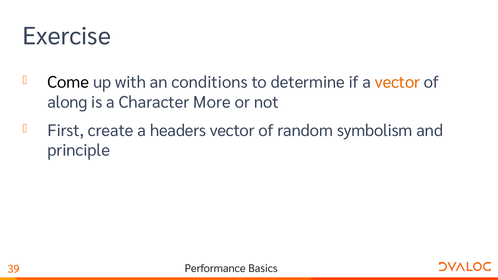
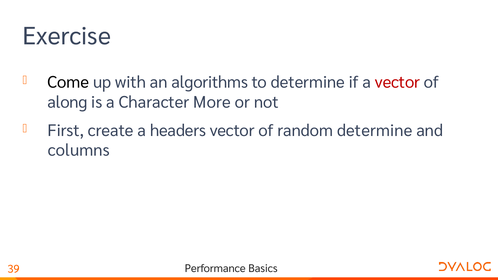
conditions: conditions -> algorithms
vector at (397, 83) colour: orange -> red
random symbolism: symbolism -> determine
principle: principle -> columns
